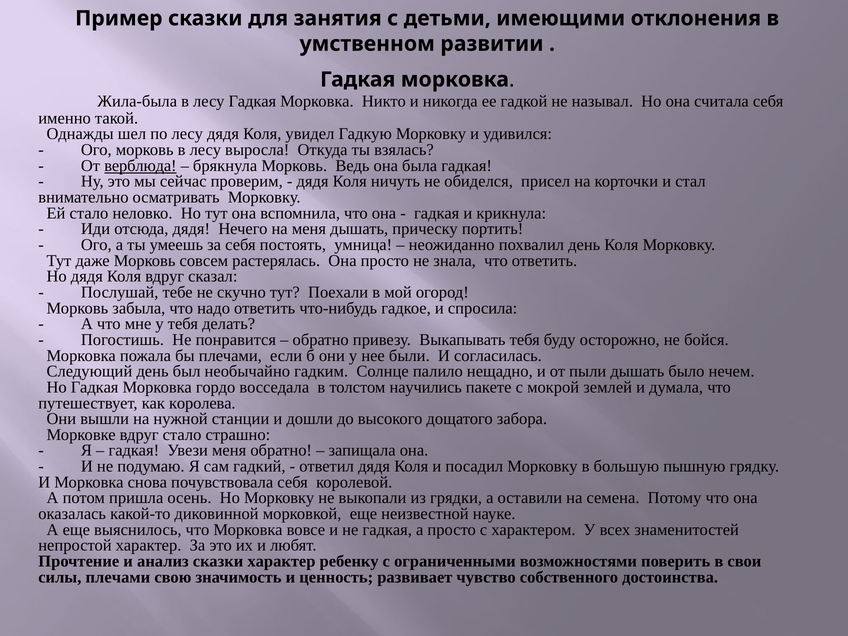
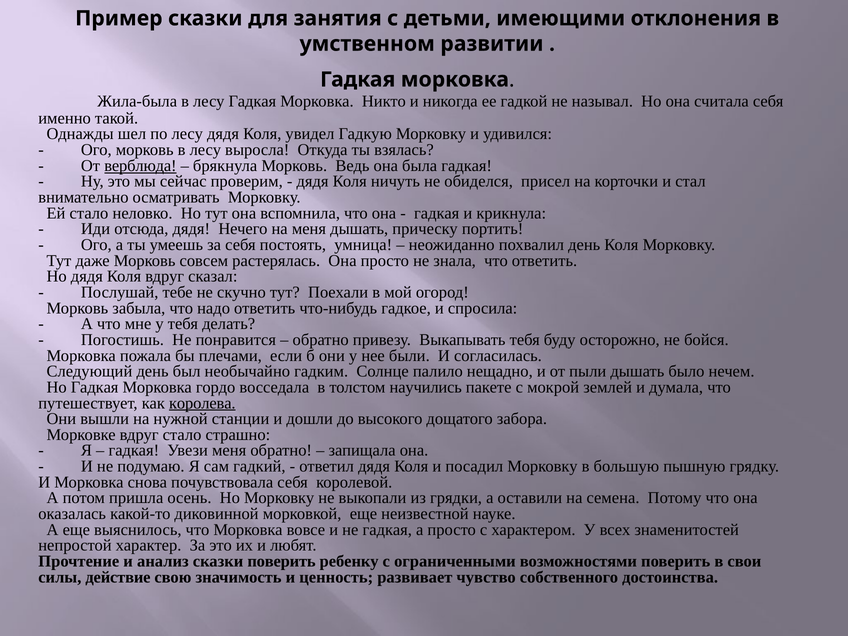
королева underline: none -> present
сказки характер: характер -> поверить
силы плечами: плечами -> действие
